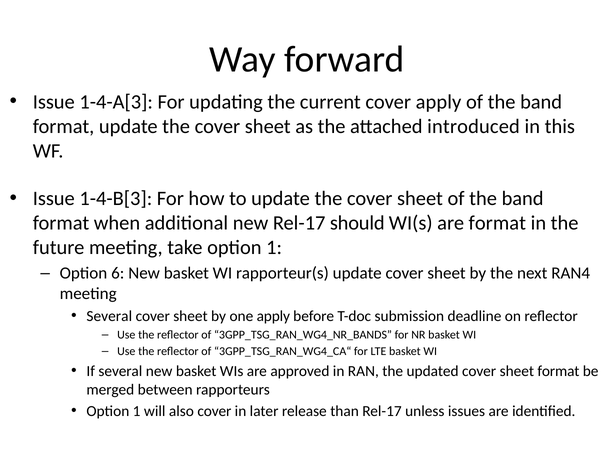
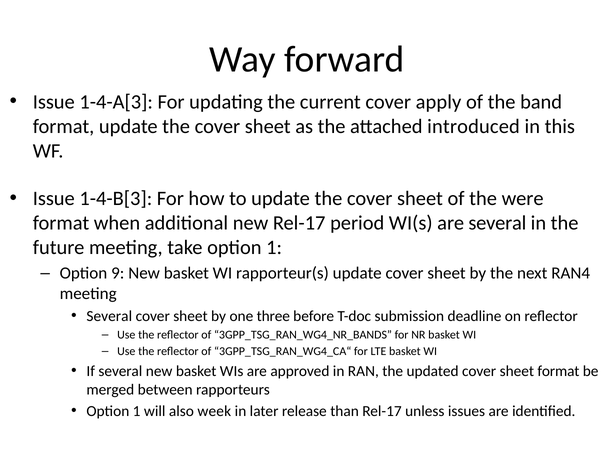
sheet of the band: band -> were
should: should -> period
are format: format -> several
6: 6 -> 9
one apply: apply -> three
also cover: cover -> week
